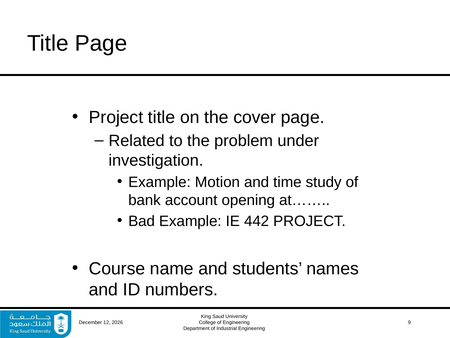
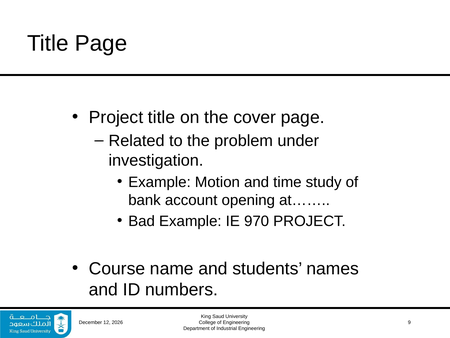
442: 442 -> 970
